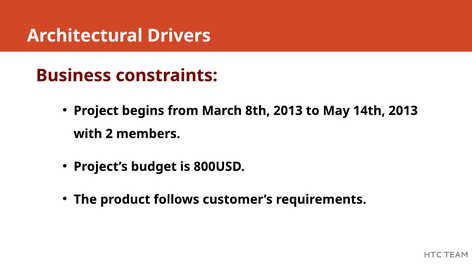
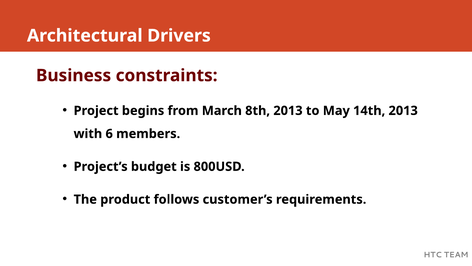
2: 2 -> 6
